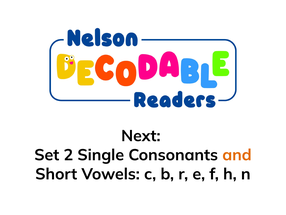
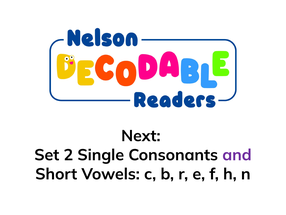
and colour: orange -> purple
